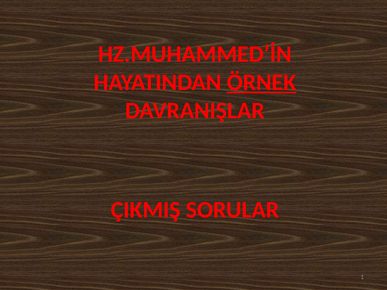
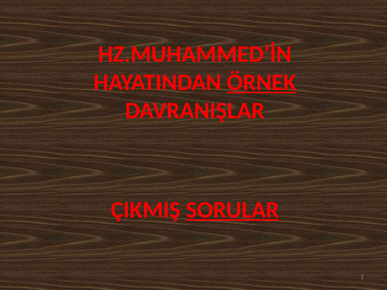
SORULAR underline: none -> present
